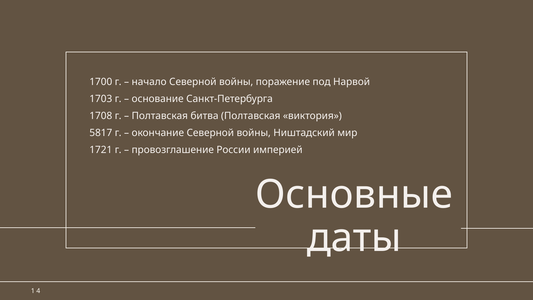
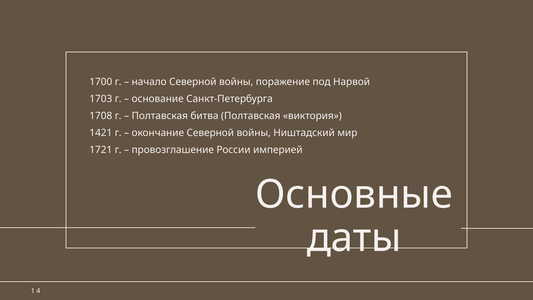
5817: 5817 -> 1421
